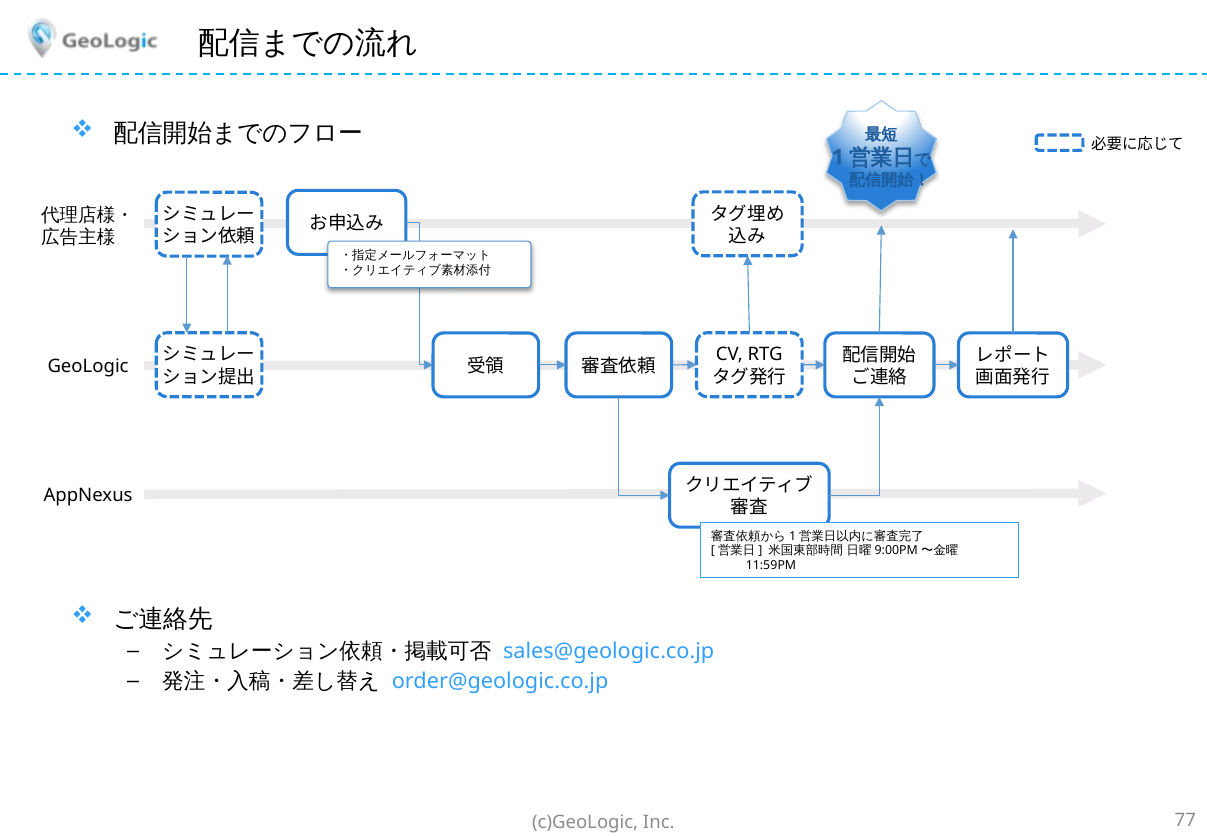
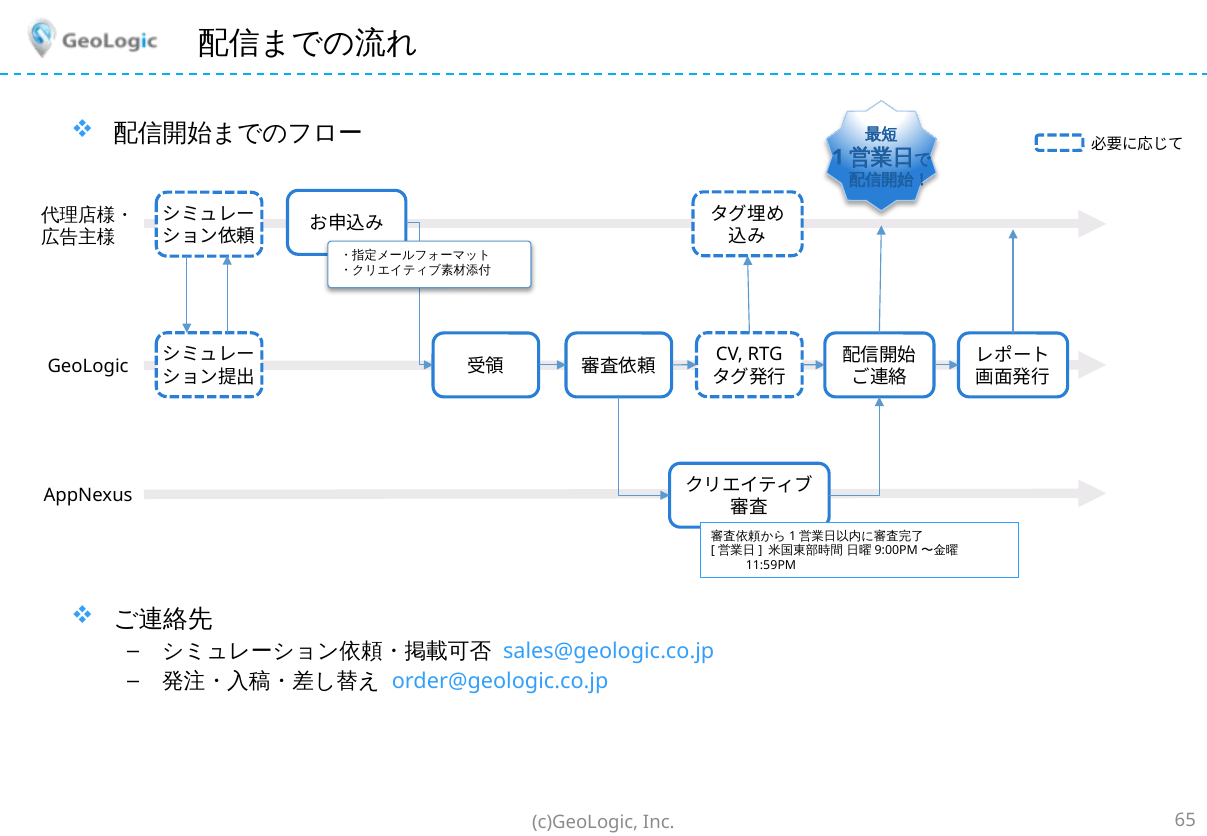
77: 77 -> 65
